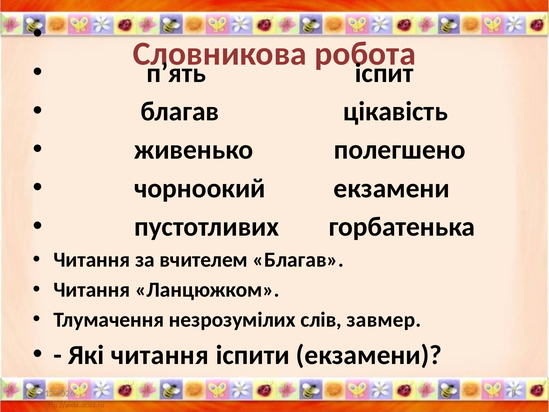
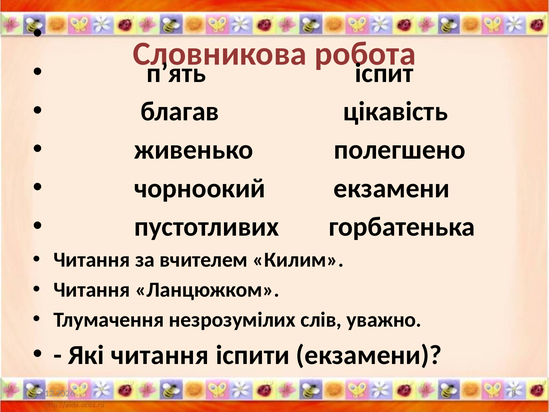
вчителем Благав: Благав -> Килим
завмер: завмер -> уважно
